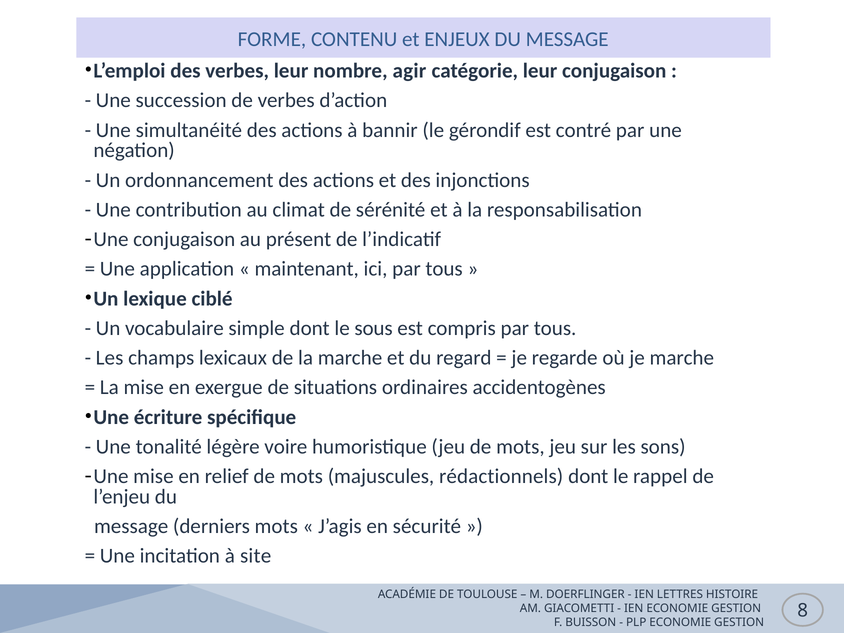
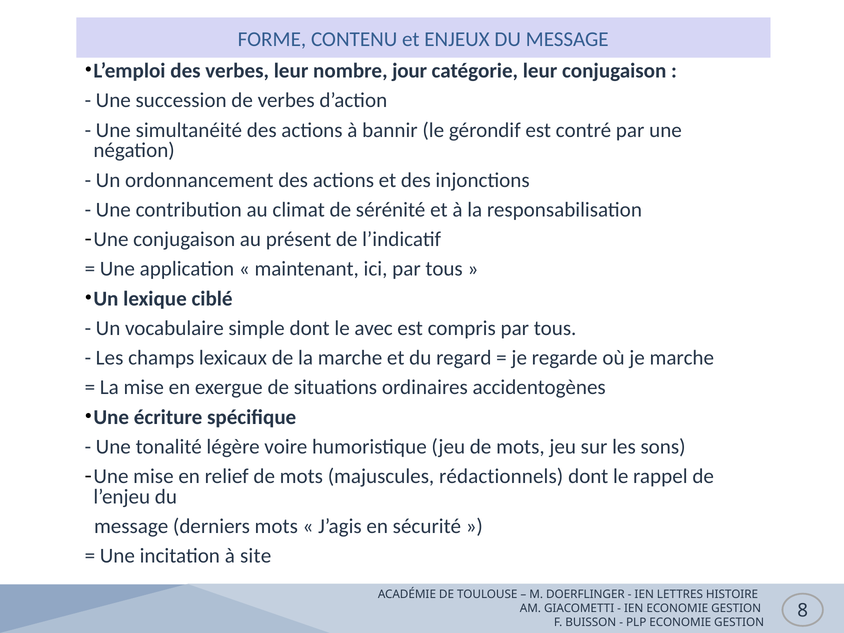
agir: agir -> jour
sous: sous -> avec
